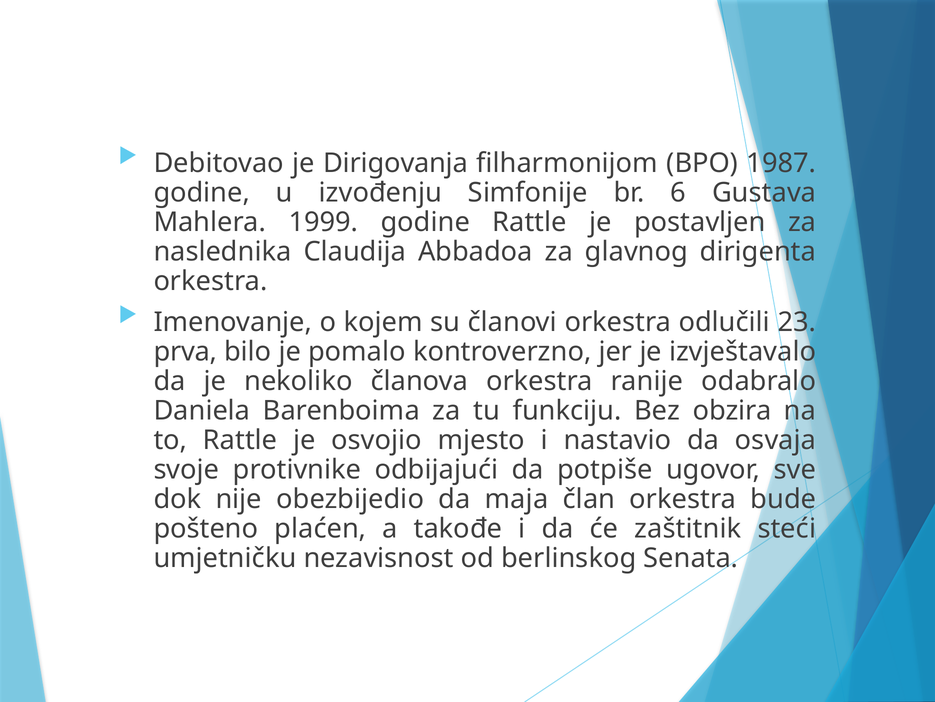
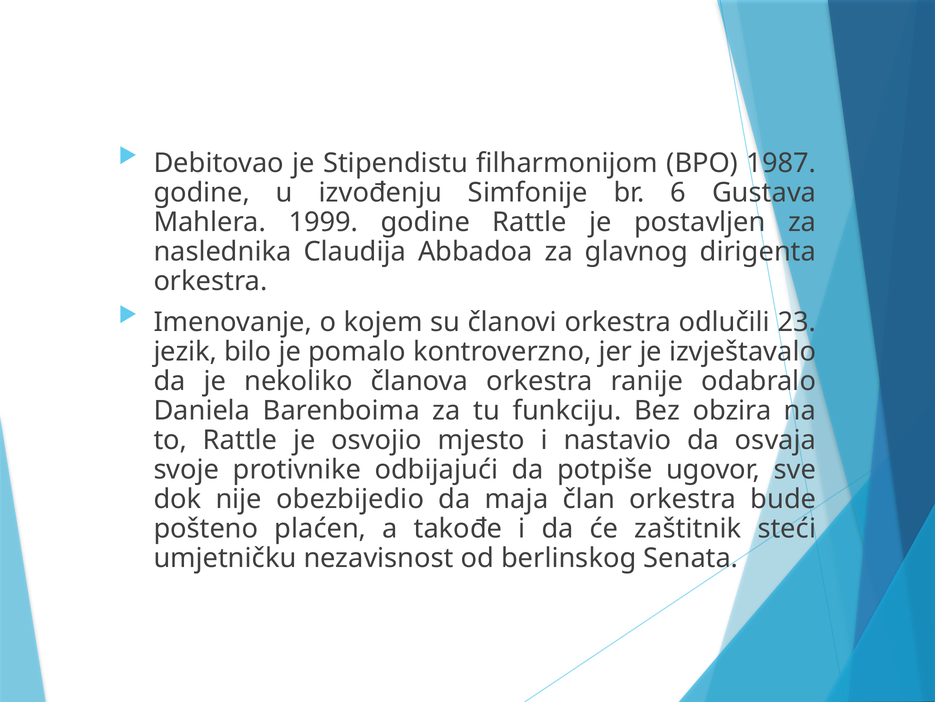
Dirigovanja: Dirigovanja -> Stipendistu
prva: prva -> jezik
